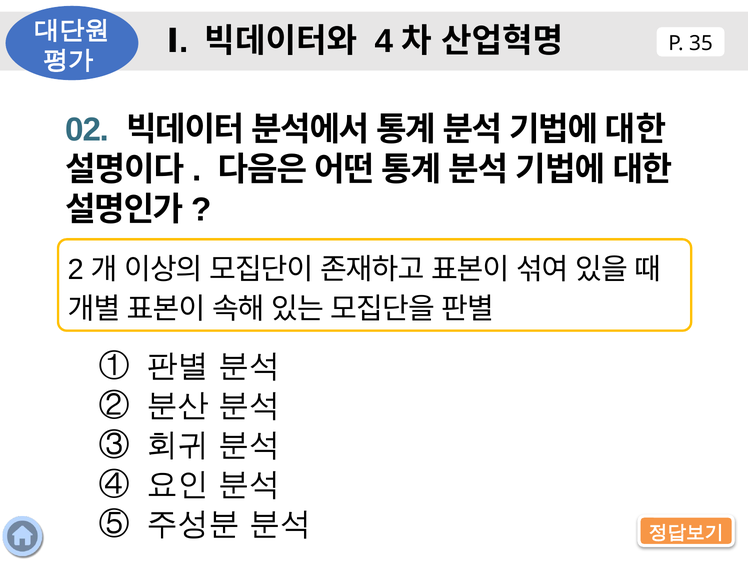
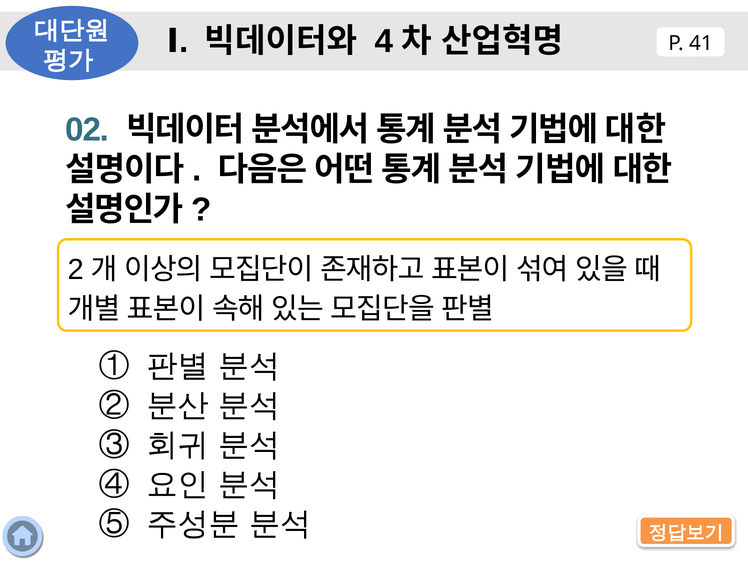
35: 35 -> 41
